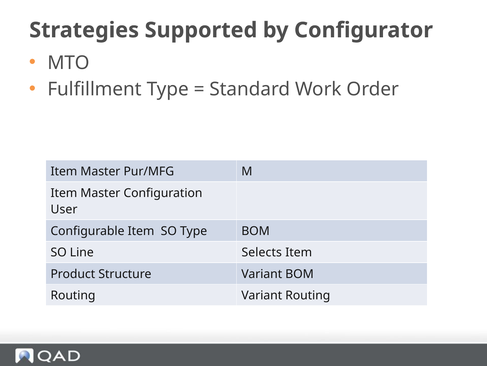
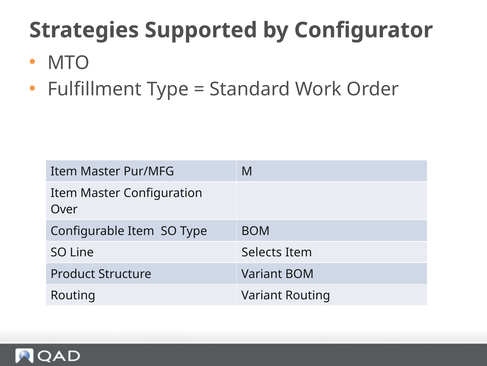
User: User -> Over
